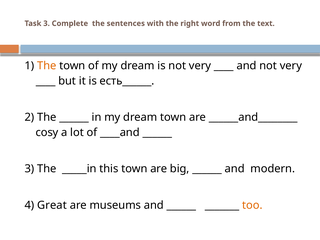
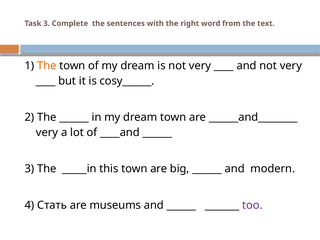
есть______: есть______ -> cosy______
cosy at (47, 132): cosy -> very
Great: Great -> Стать
too colour: orange -> purple
